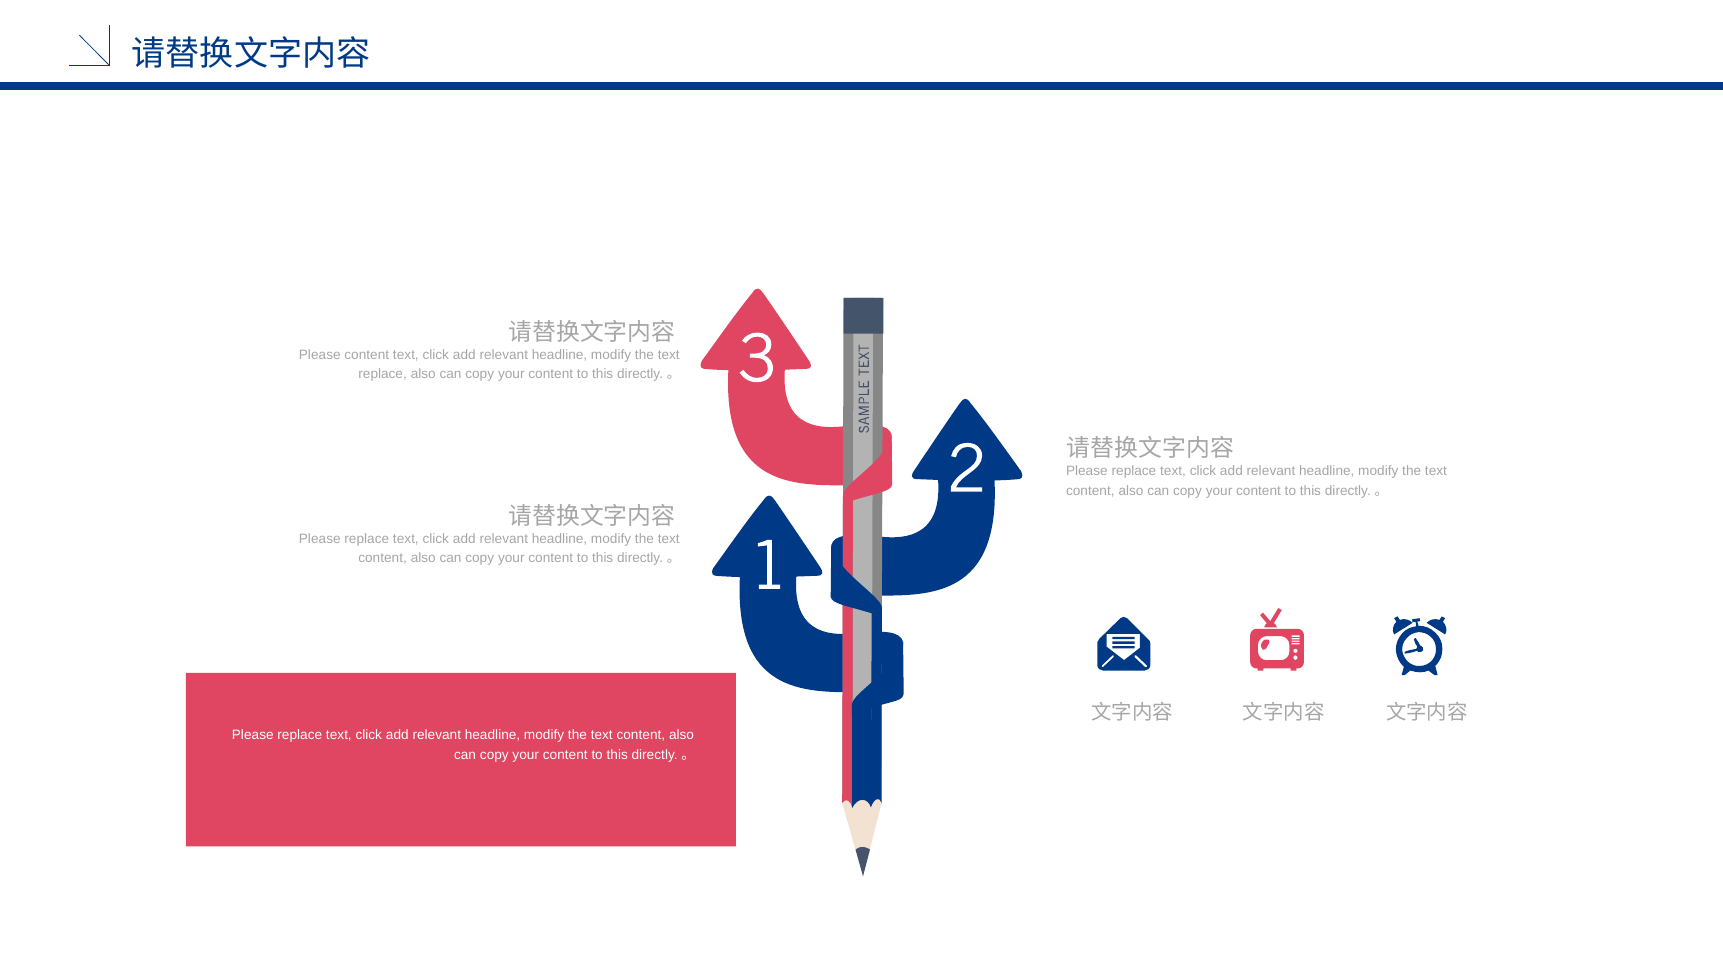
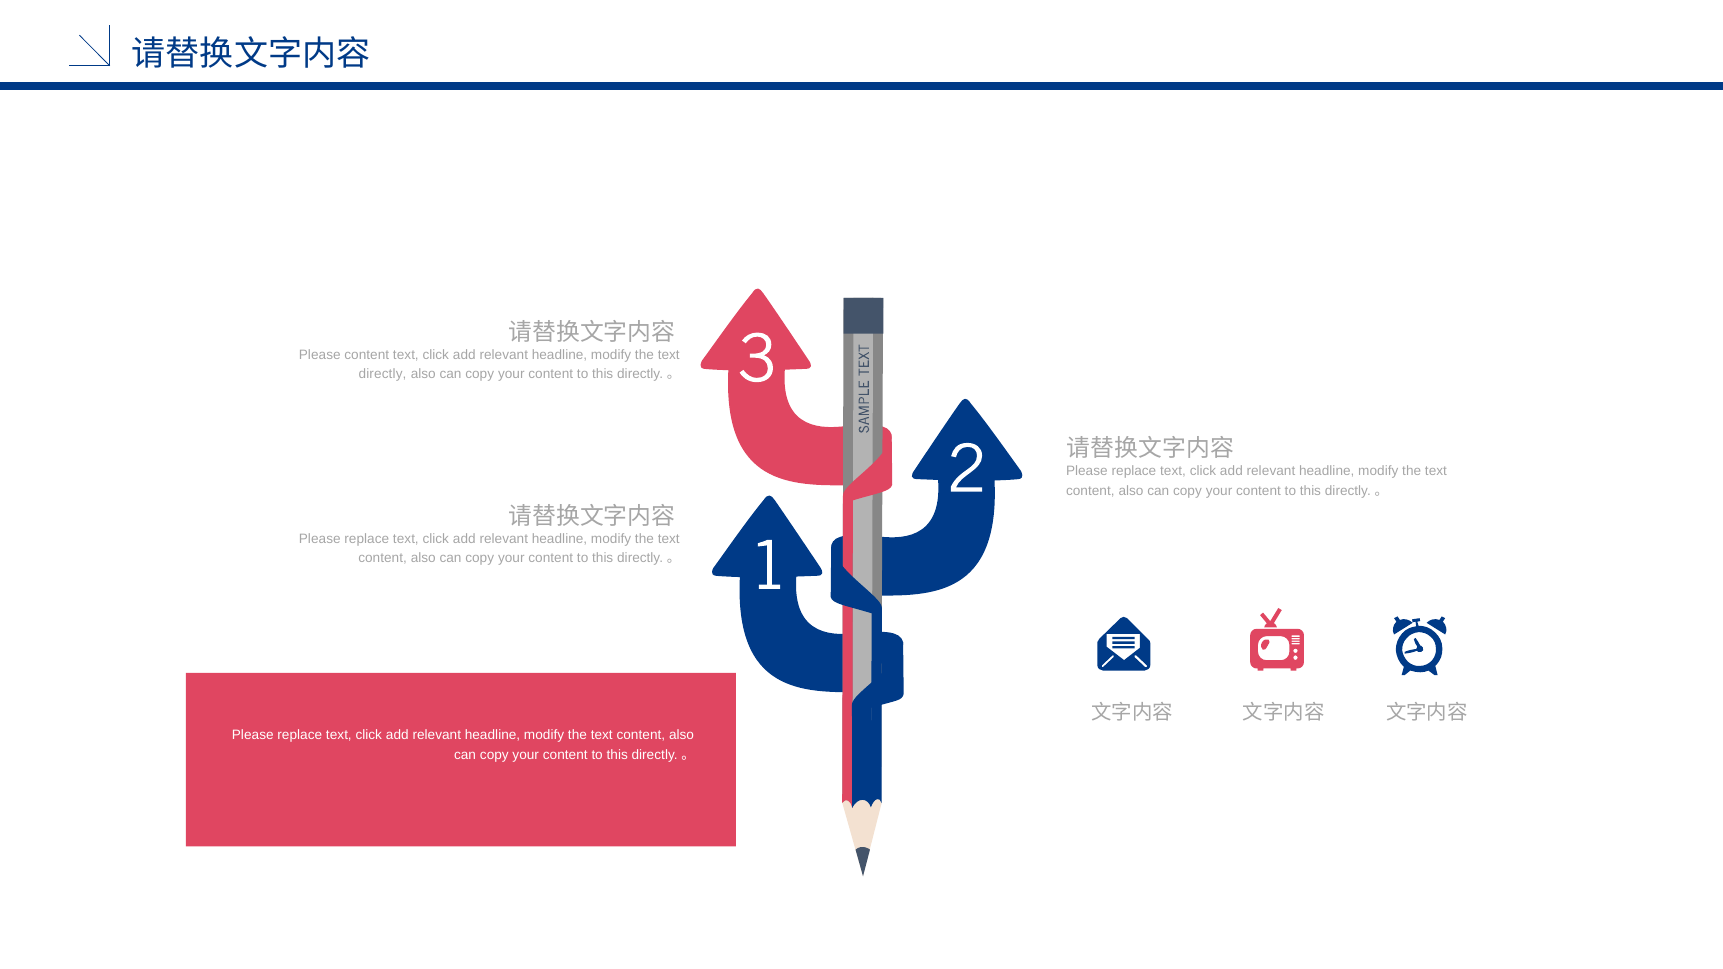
replace at (383, 374): replace -> directly
